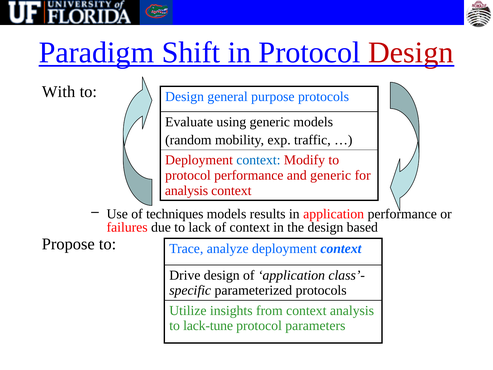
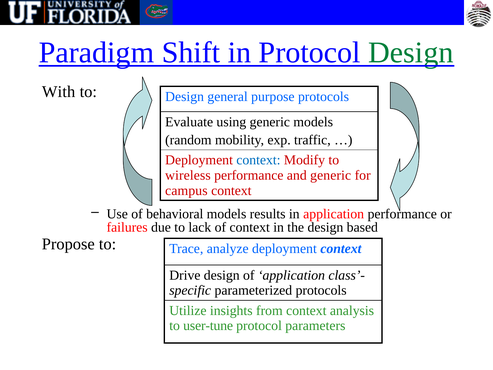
Design at (411, 53) colour: red -> green
protocol at (188, 175): protocol -> wireless
analysis at (187, 190): analysis -> campus
techniques: techniques -> behavioral
lack-tune: lack-tune -> user-tune
